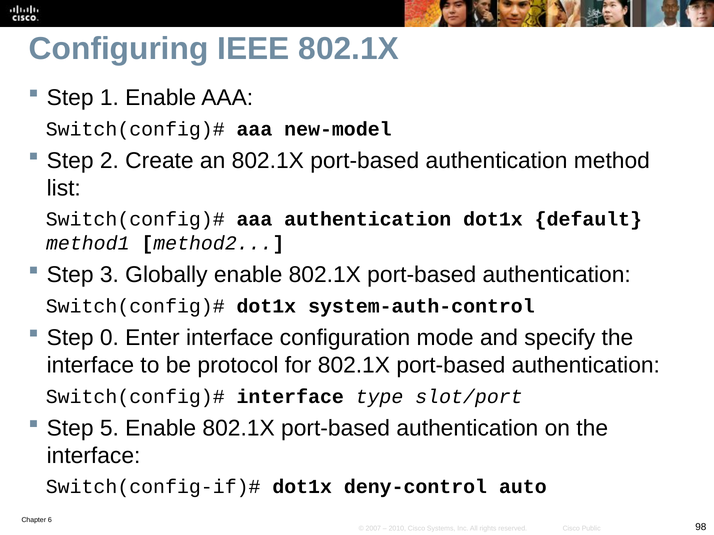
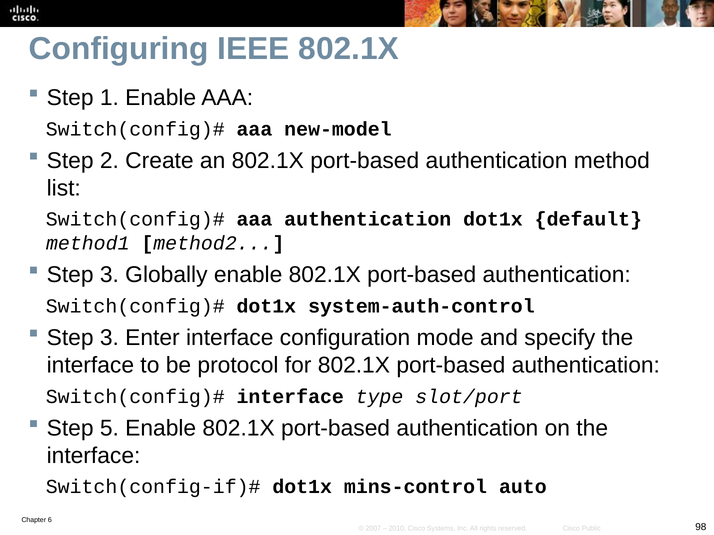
0 at (109, 338): 0 -> 3
deny-control: deny-control -> mins-control
